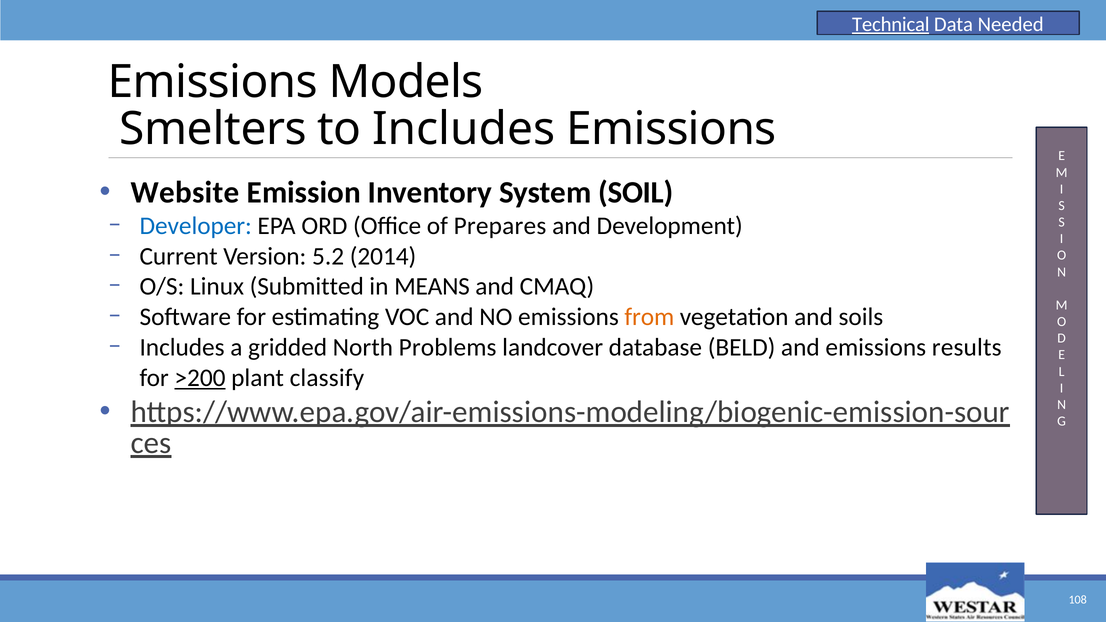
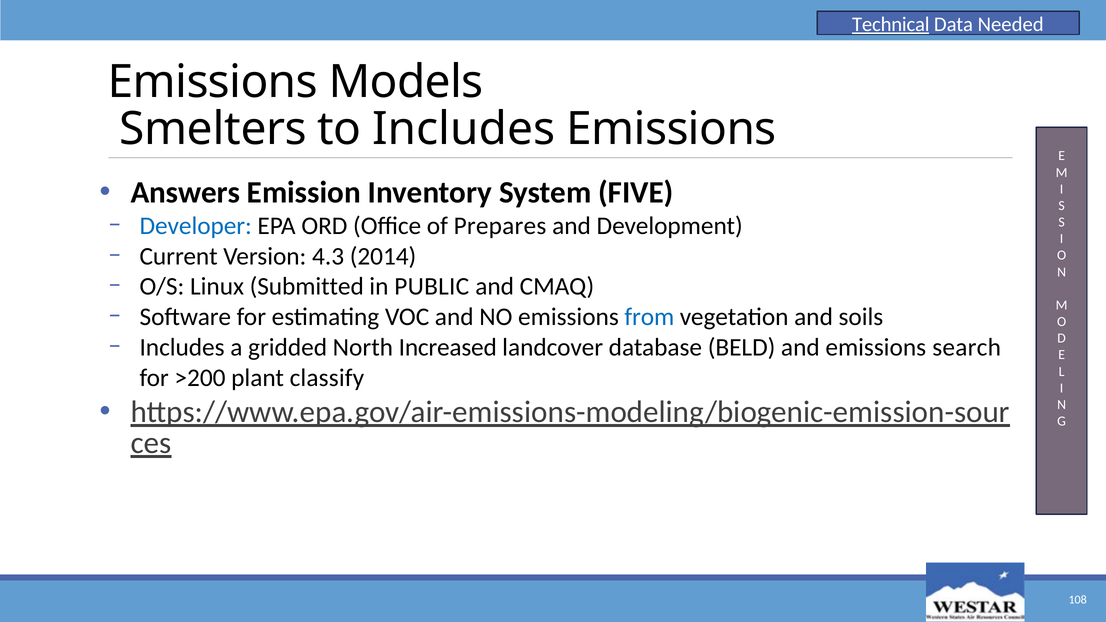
Website: Website -> Answers
SOIL: SOIL -> FIVE
5.2: 5.2 -> 4.3
MEANS: MEANS -> PUBLIC
from colour: orange -> blue
Problems: Problems -> Increased
results: results -> search
>200 underline: present -> none
